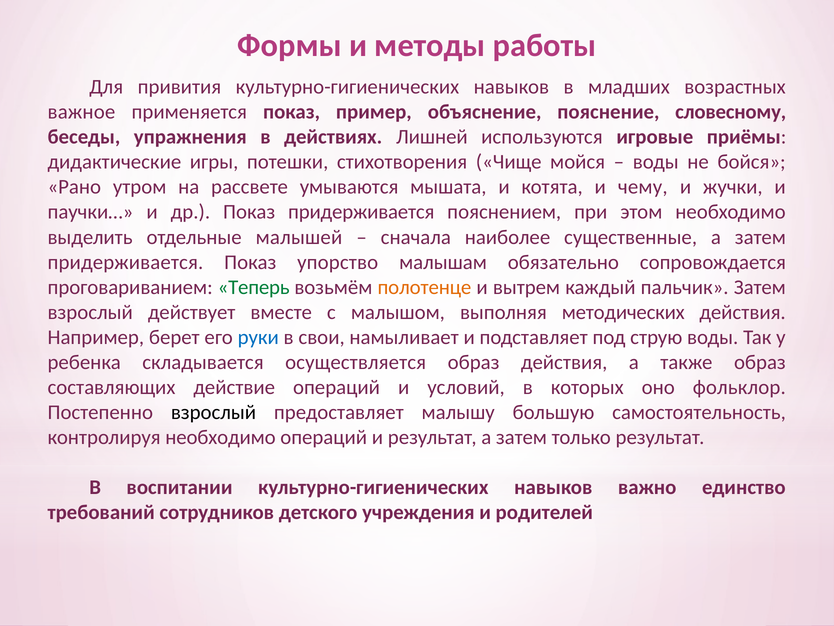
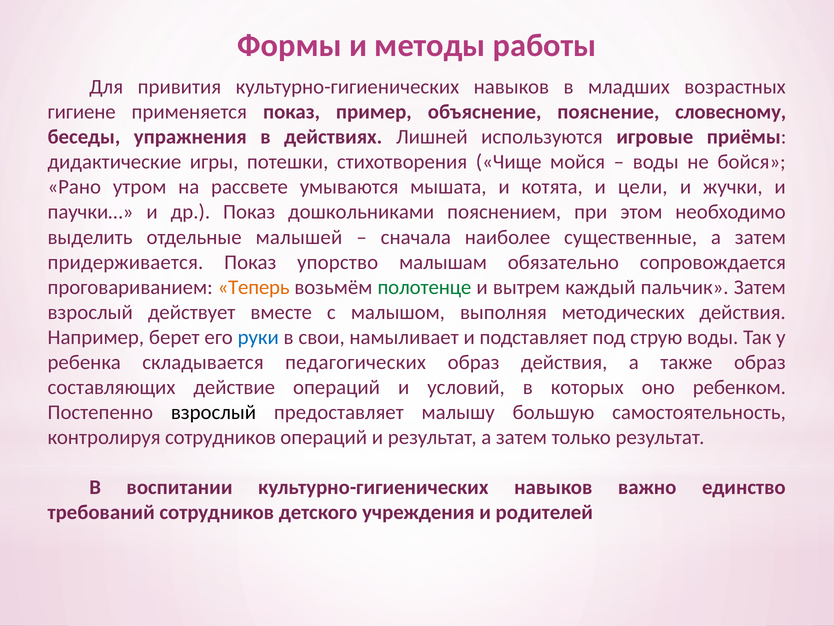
важное: важное -> гигиене
чему: чему -> цели
Показ придерживается: придерживается -> дошкольниками
Теперь colour: green -> orange
полотенце colour: orange -> green
осуществляется: осуществляется -> педагогических
фольклор: фольклор -> ребенком
контролируя необходимо: необходимо -> сотрудников
